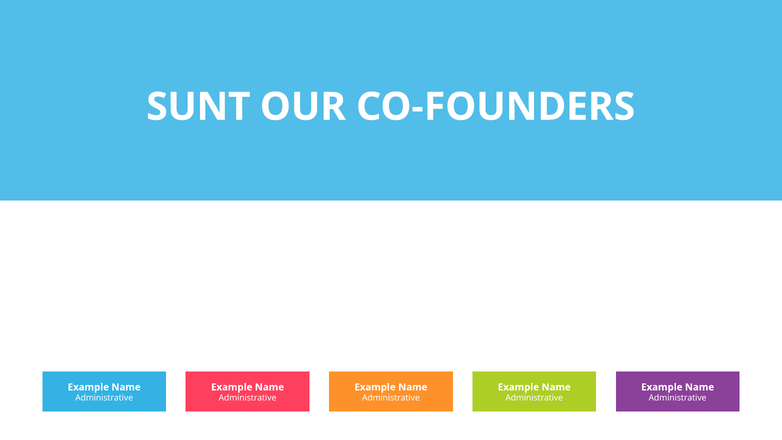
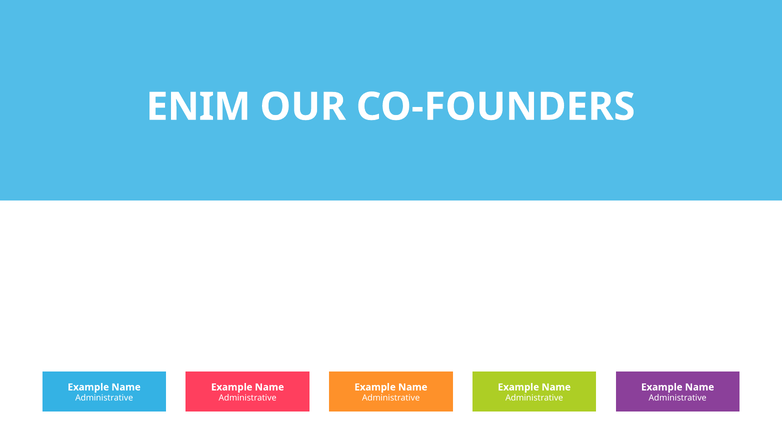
SUNT: SUNT -> ENIM
